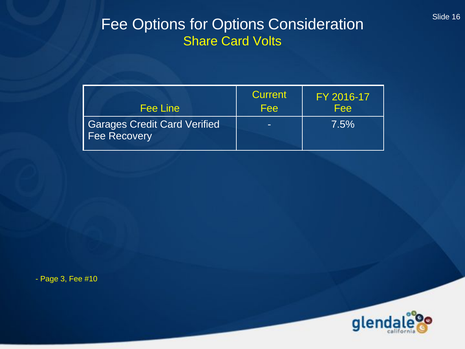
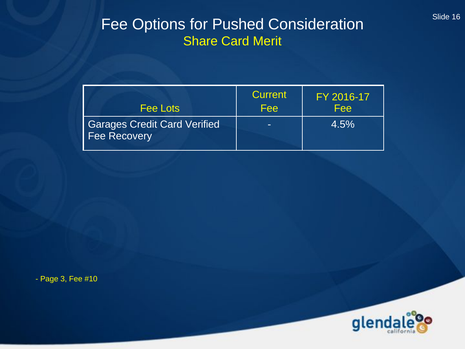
for Options: Options -> Pushed
Volts: Volts -> Merit
Line: Line -> Lots
7.5%: 7.5% -> 4.5%
